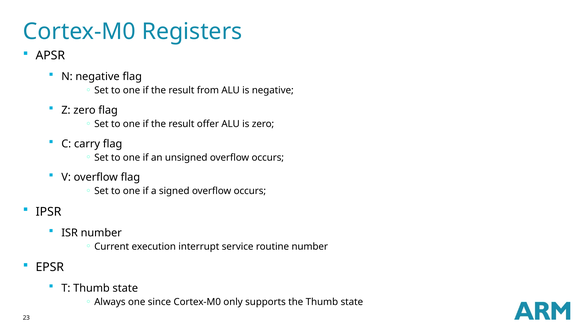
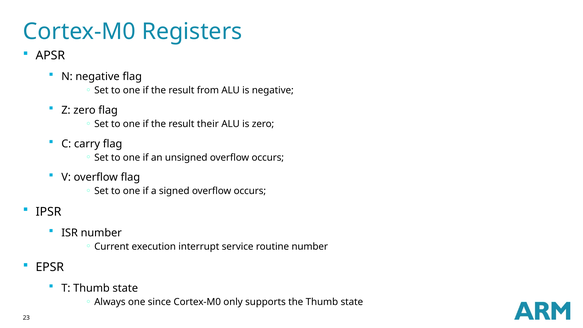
offer: offer -> their
